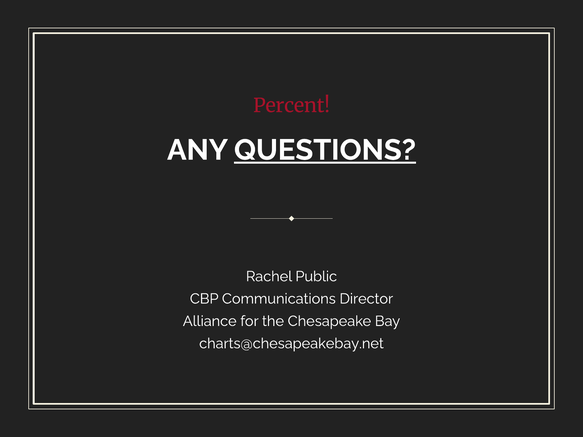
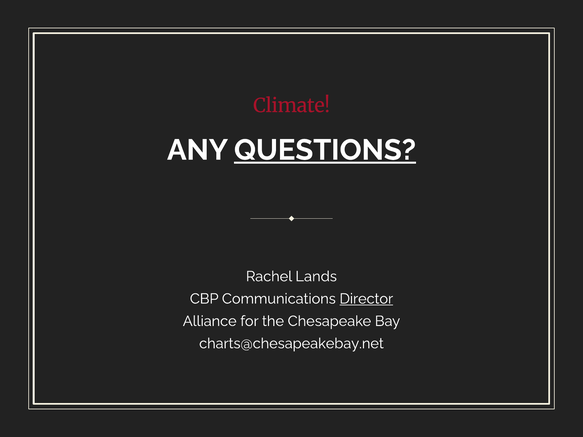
Percent: Percent -> Climate
Public: Public -> Lands
Director underline: none -> present
